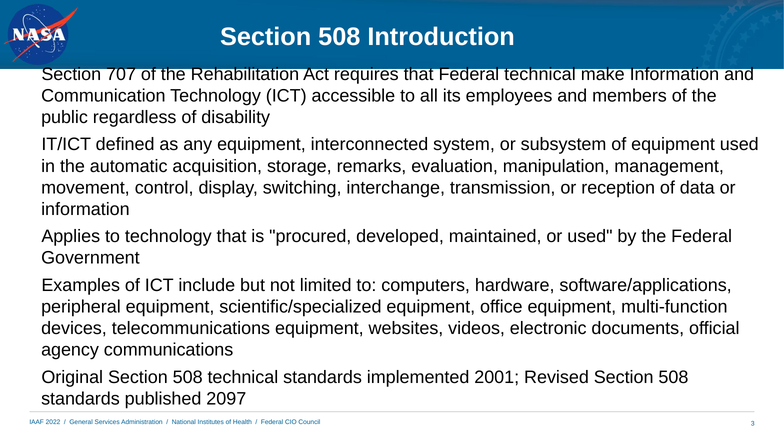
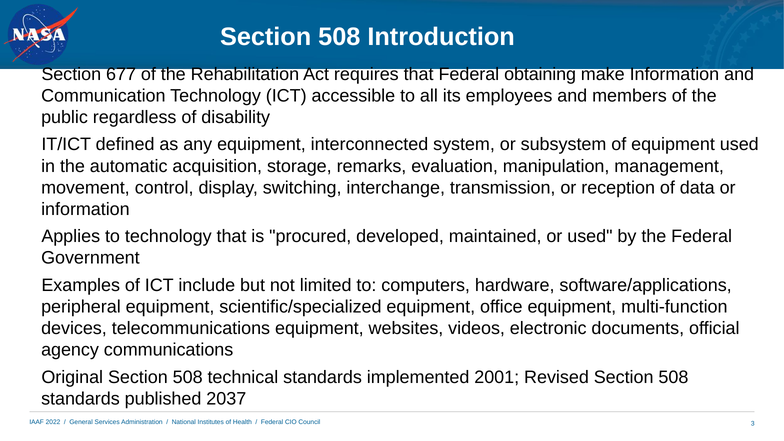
707: 707 -> 677
Federal technical: technical -> obtaining
2097: 2097 -> 2037
